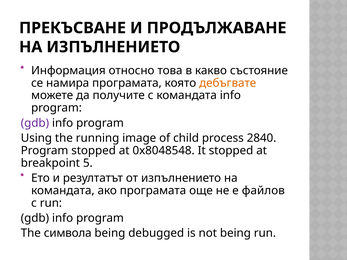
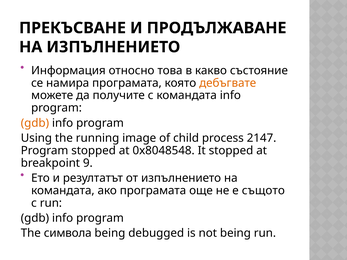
gdb at (35, 123) colour: purple -> orange
2840: 2840 -> 2147
5: 5 -> 9
файлов: файлов -> същото
